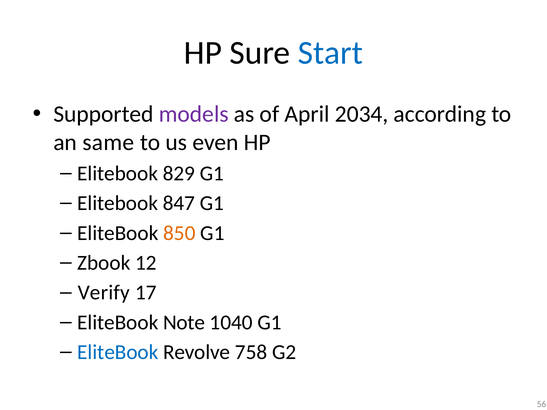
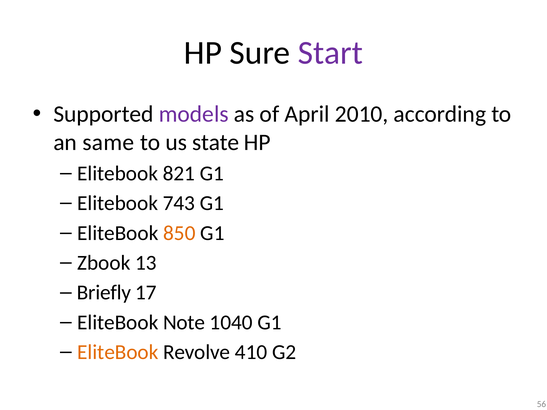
Start colour: blue -> purple
2034: 2034 -> 2010
even: even -> state
829: 829 -> 821
847: 847 -> 743
12: 12 -> 13
Verify: Verify -> Briefly
EliteBook at (118, 352) colour: blue -> orange
758: 758 -> 410
